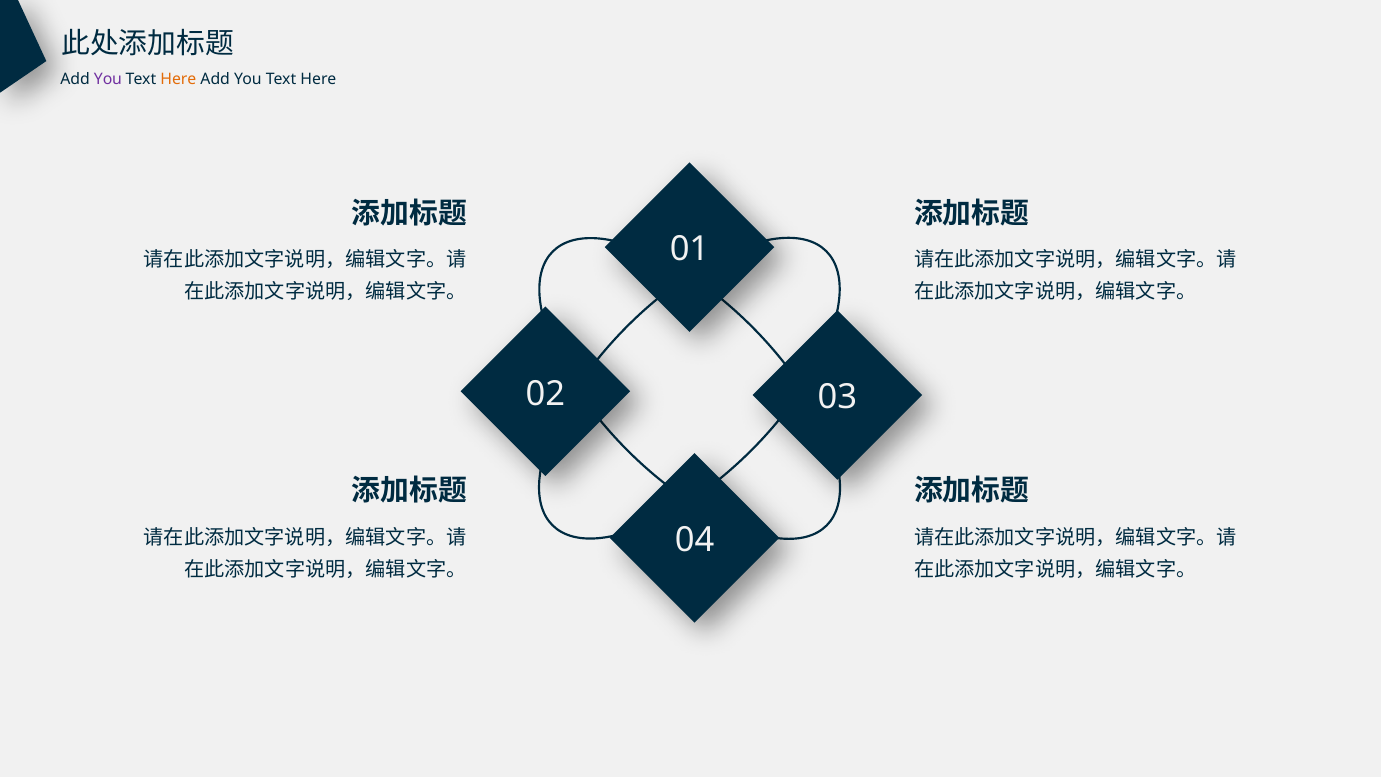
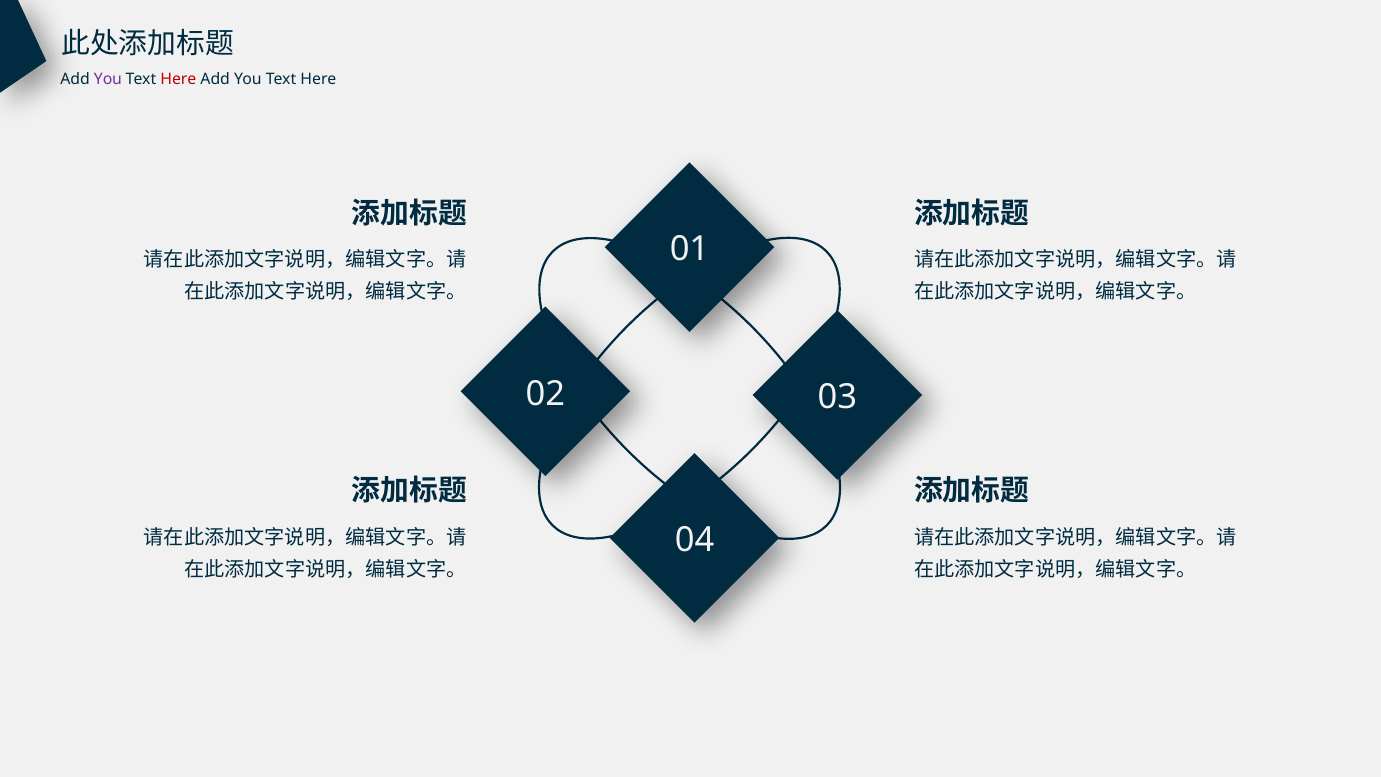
Here at (178, 79) colour: orange -> red
